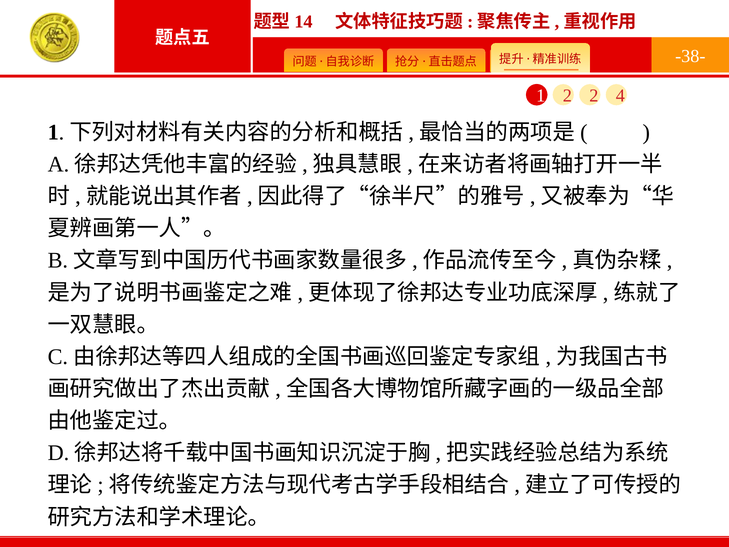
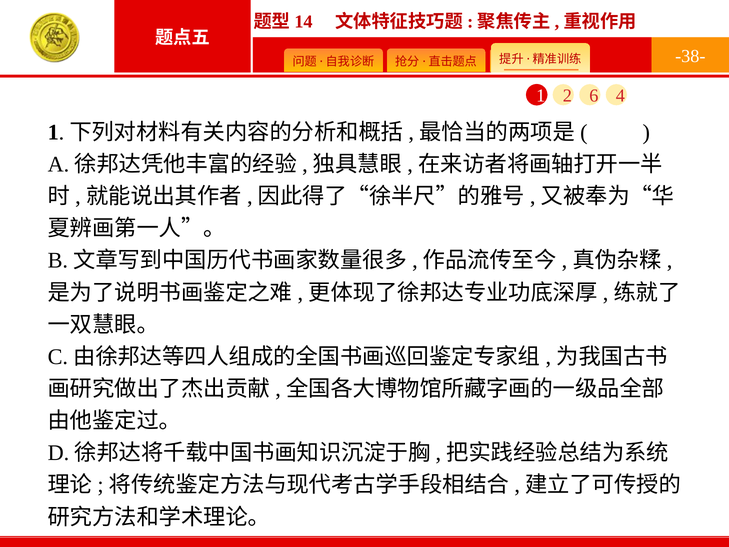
2 2: 2 -> 6
